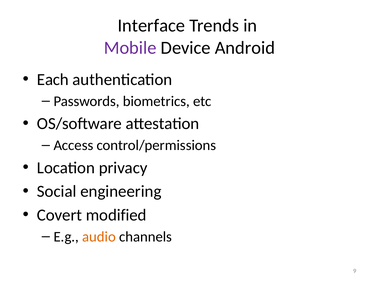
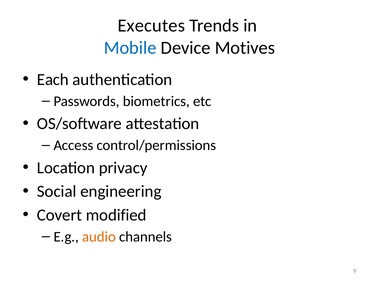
Interface: Interface -> Executes
Mobile colour: purple -> blue
Android: Android -> Motives
